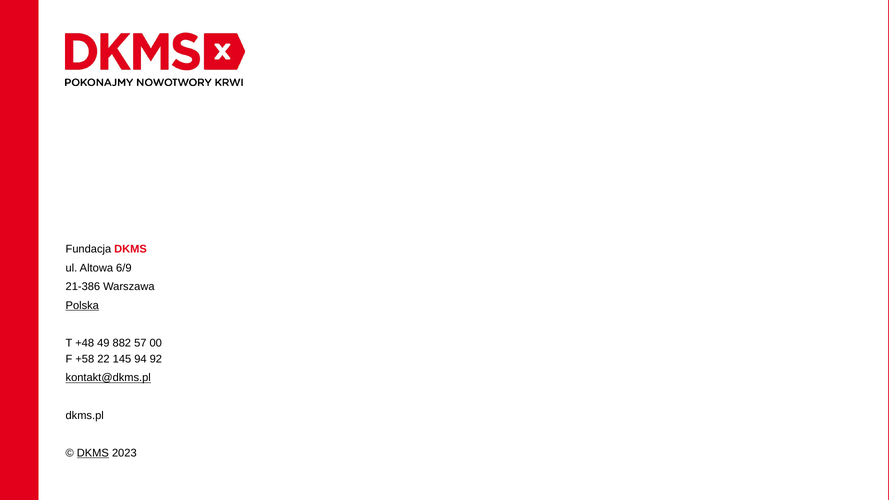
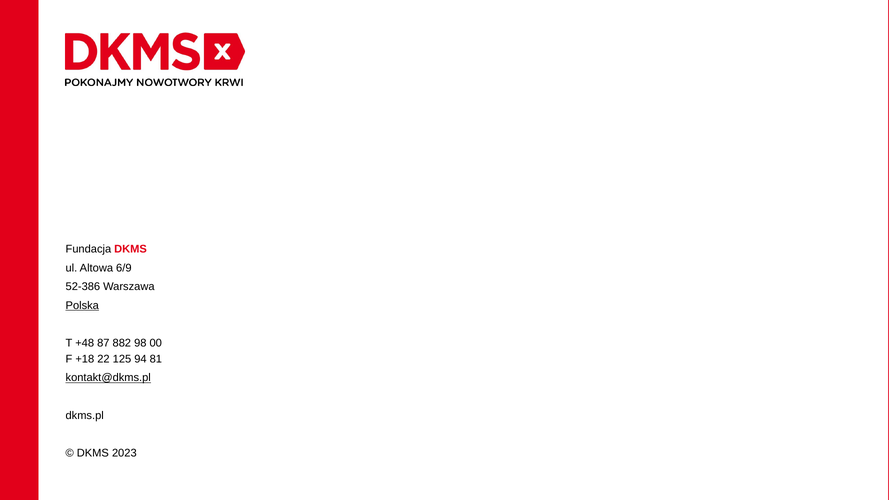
21-386: 21-386 -> 52-386
49: 49 -> 87
57: 57 -> 98
+58: +58 -> +18
145: 145 -> 125
92: 92 -> 81
DKMS at (93, 453) underline: present -> none
